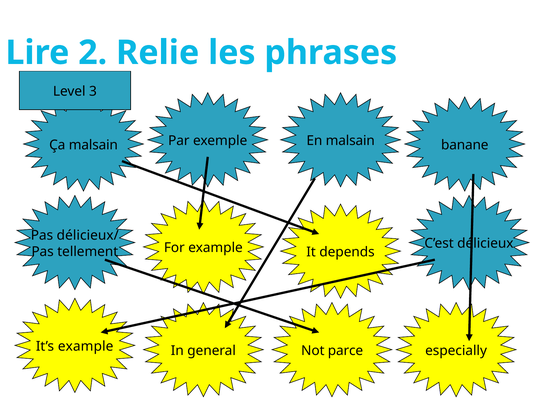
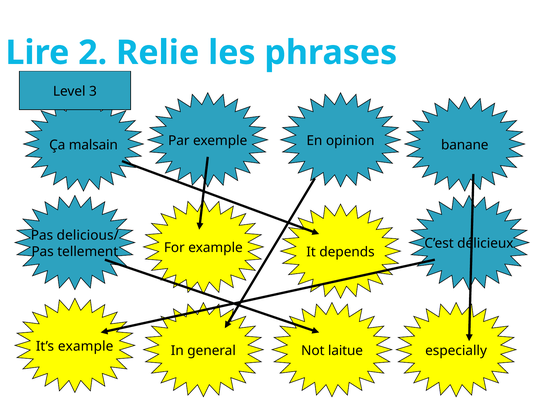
En malsain: malsain -> opinion
délicieux/: délicieux/ -> delicious/
parce: parce -> laitue
